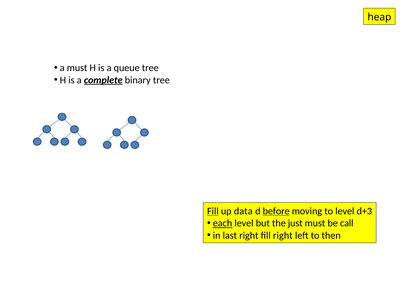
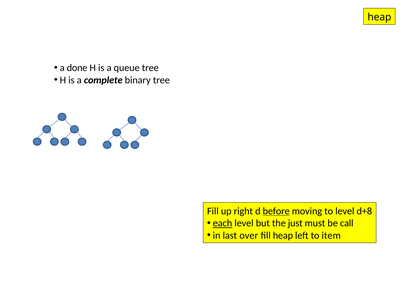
a must: must -> done
complete underline: present -> none
Fill at (213, 211) underline: present -> none
data: data -> right
d+3: d+3 -> d+8
last right: right -> over
fill right: right -> heap
then: then -> item
